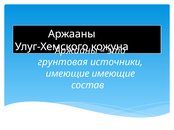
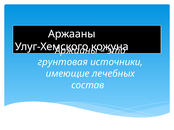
имеющие имеющие: имеющие -> лечебных
